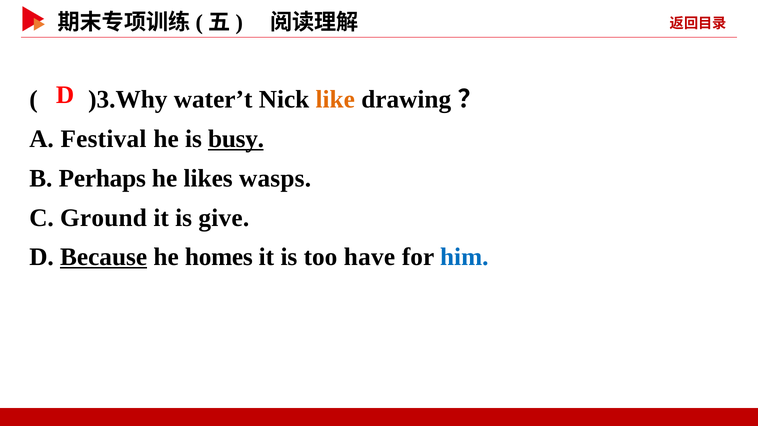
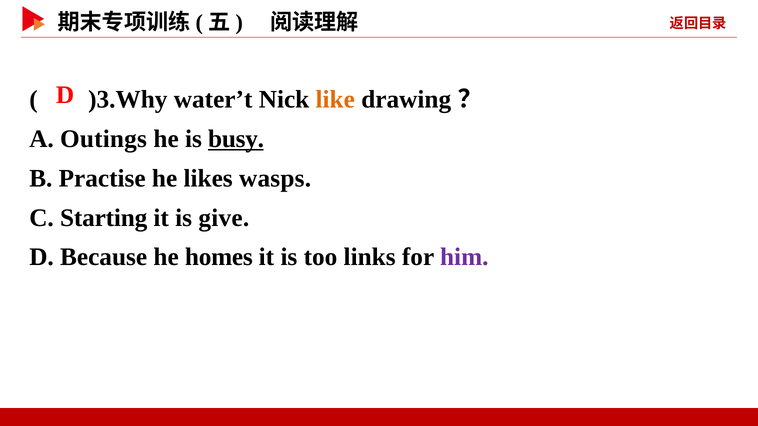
Festival: Festival -> Outings
Perhaps: Perhaps -> Practise
Ground: Ground -> Starting
Because underline: present -> none
have: have -> links
him colour: blue -> purple
